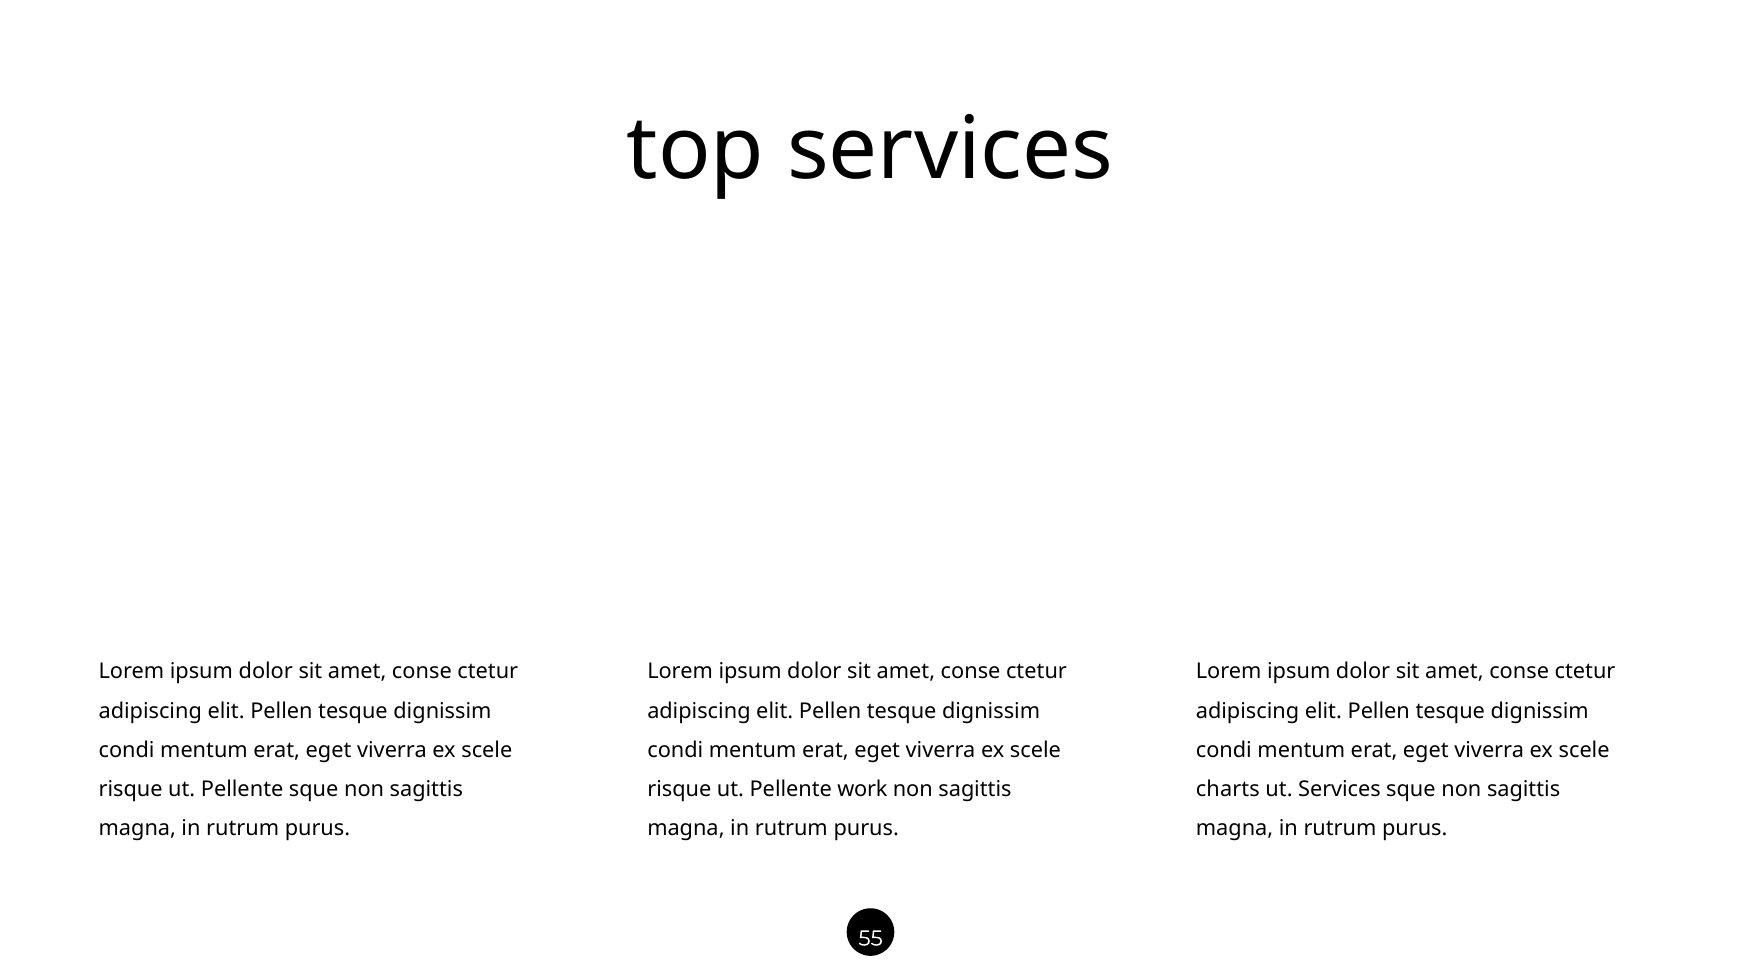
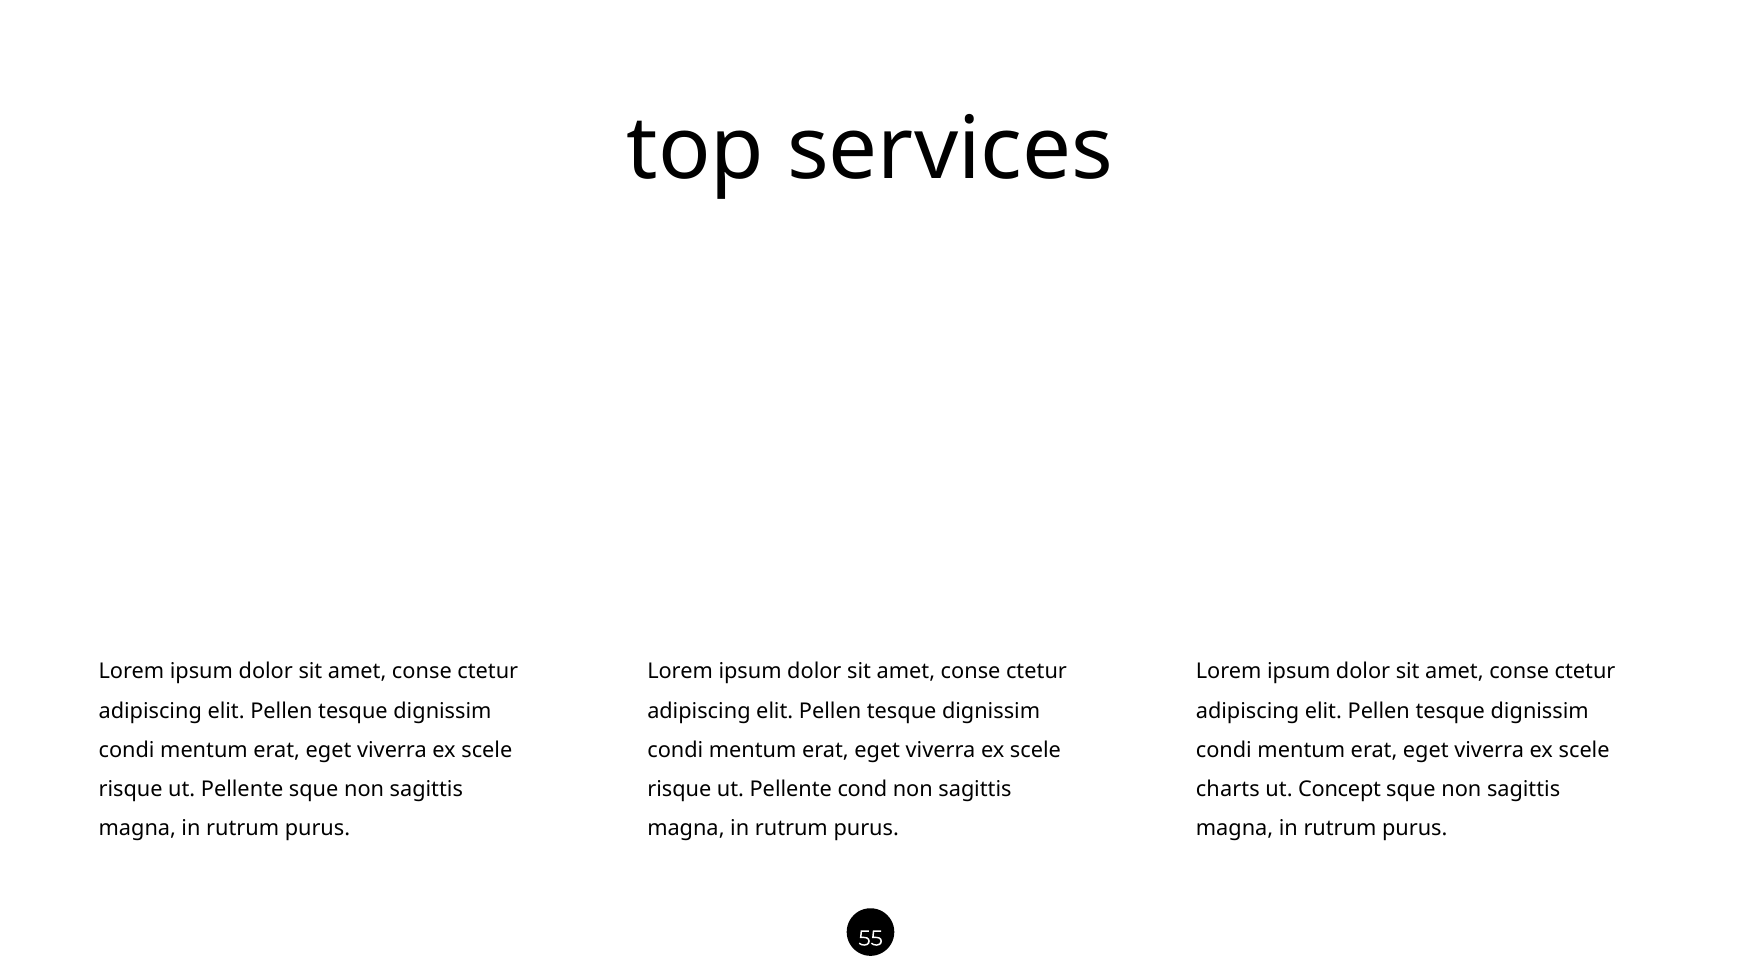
work: work -> cond
ut Services: Services -> Concept
